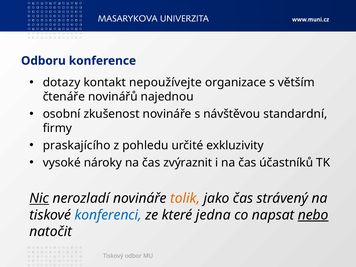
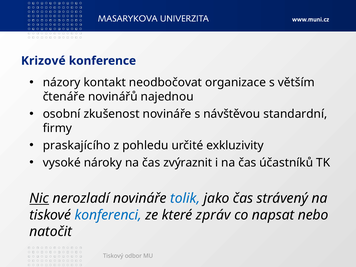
Odboru: Odboru -> Krizové
dotazy: dotazy -> názory
nepoužívejte: nepoužívejte -> neodbočovat
tolik colour: orange -> blue
jedna: jedna -> zpráv
nebo underline: present -> none
